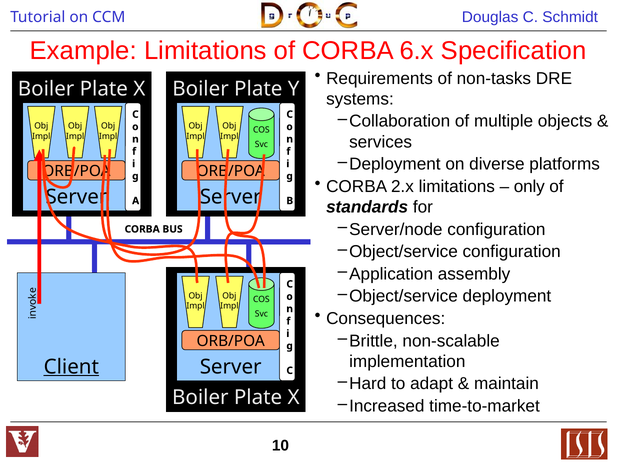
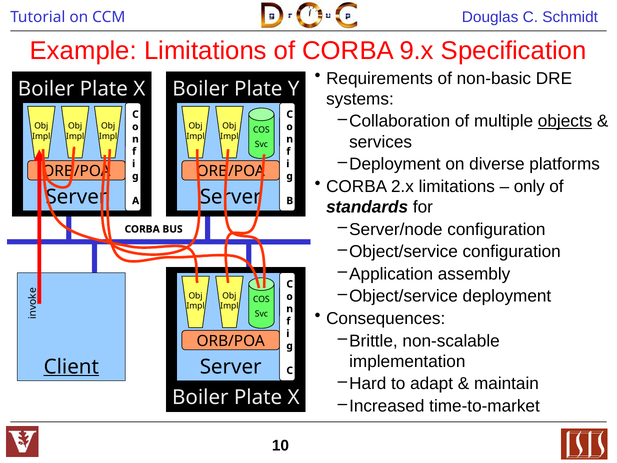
6.x: 6.x -> 9.x
non-tasks: non-tasks -> non-basic
objects underline: none -> present
